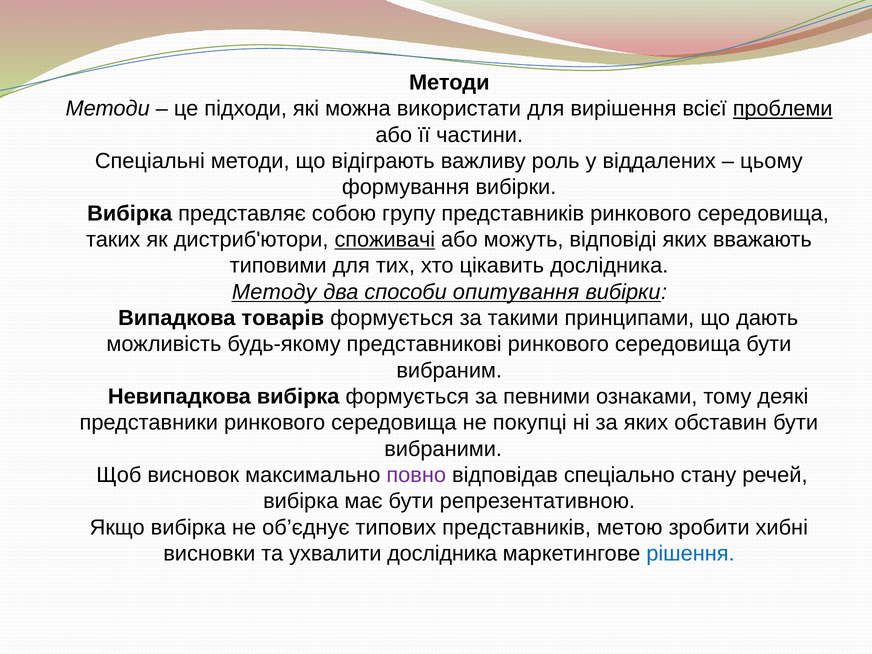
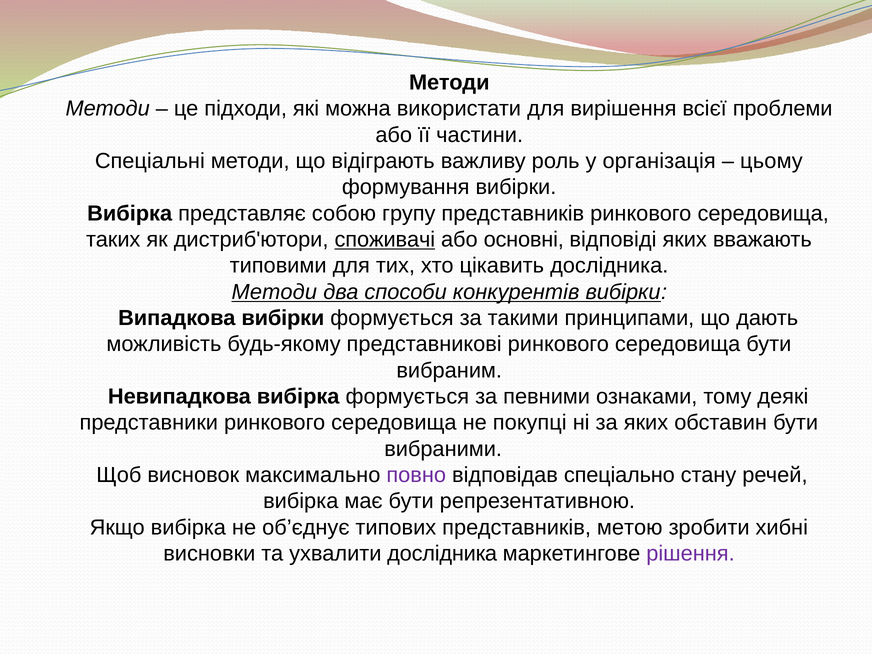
проблеми underline: present -> none
віддалених: віддалених -> організація
можуть: можуть -> основні
Методу at (274, 292): Методу -> Методи
опитування: опитування -> конкурентів
Випадкова товарів: товарів -> вибірки
рішення colour: blue -> purple
